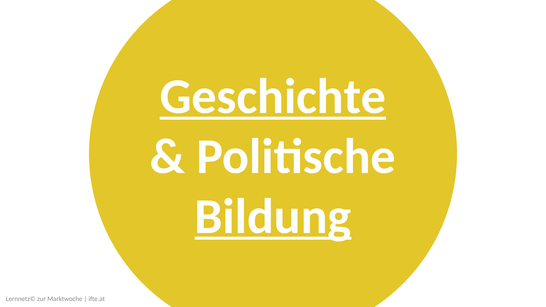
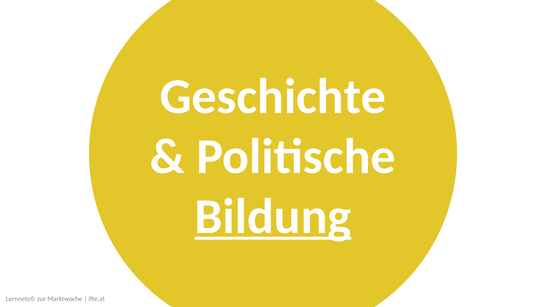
Geschichte underline: present -> none
